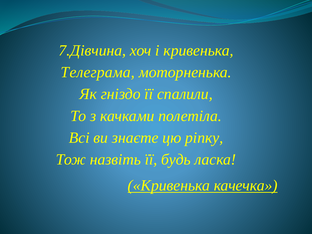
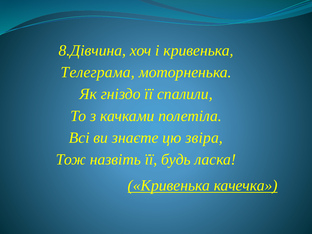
7.Дівчина: 7.Дівчина -> 8.Дівчина
ріпку: ріпку -> звіра
